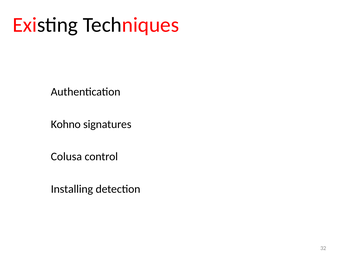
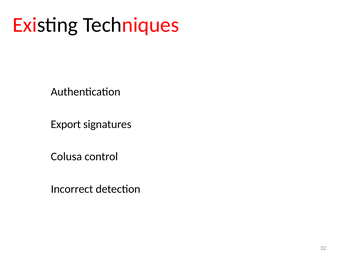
Kohno: Kohno -> Export
Installing: Installing -> Incorrect
